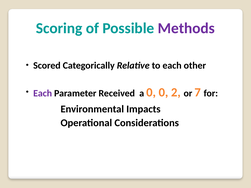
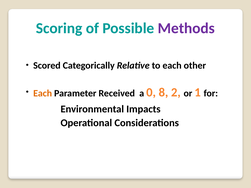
Each at (43, 93) colour: purple -> orange
0 0: 0 -> 8
7: 7 -> 1
